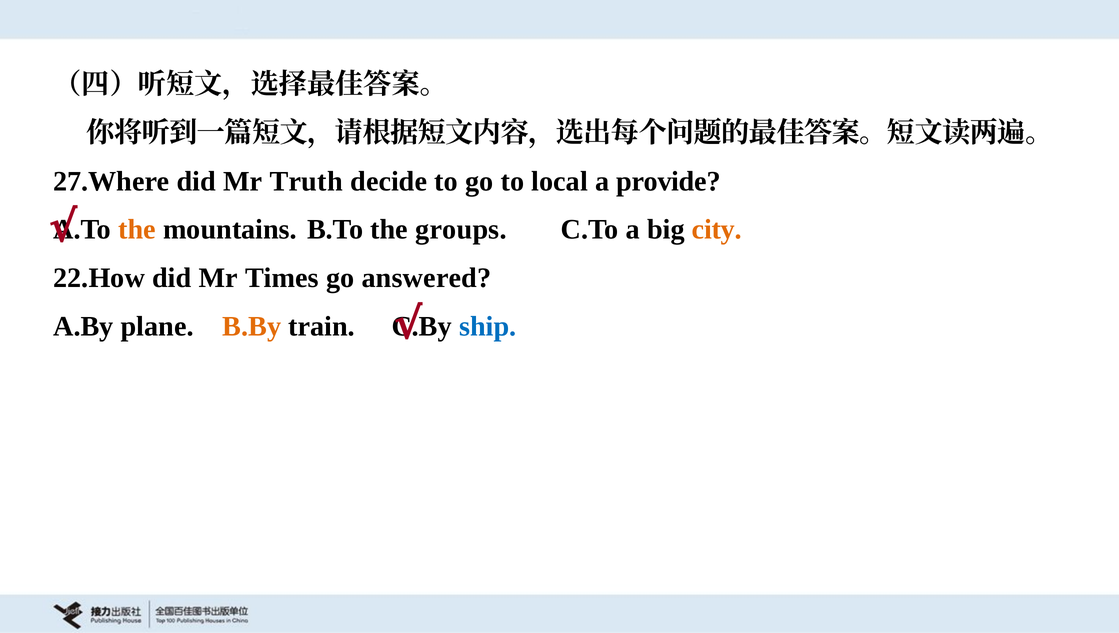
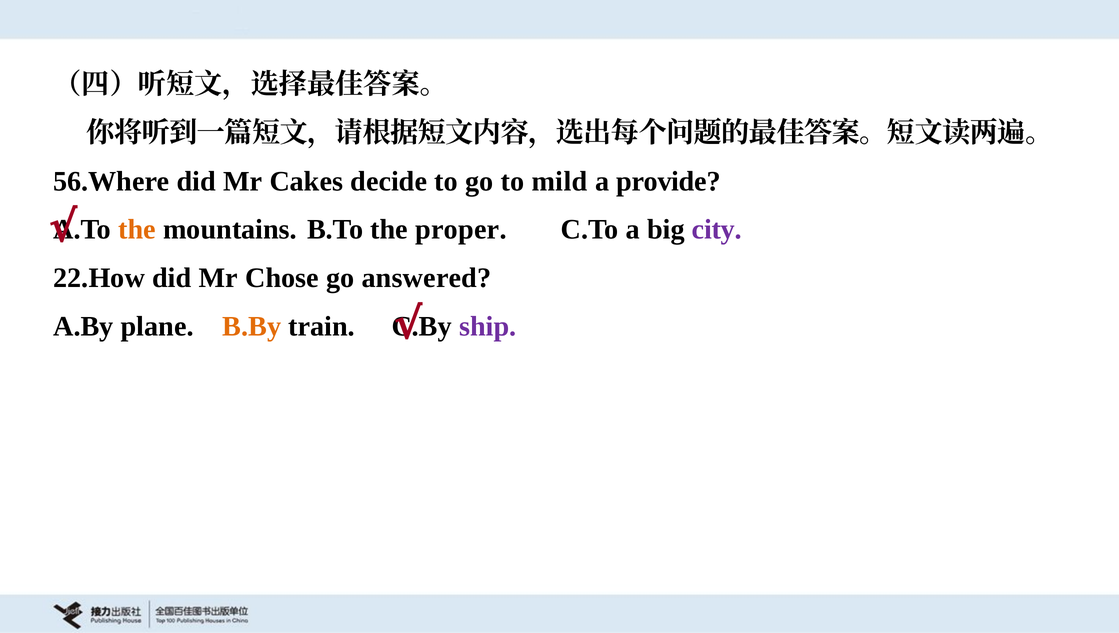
27.Where: 27.Where -> 56.Where
Truth: Truth -> Cakes
local: local -> mild
groups: groups -> proper
city colour: orange -> purple
Times: Times -> Chose
ship colour: blue -> purple
